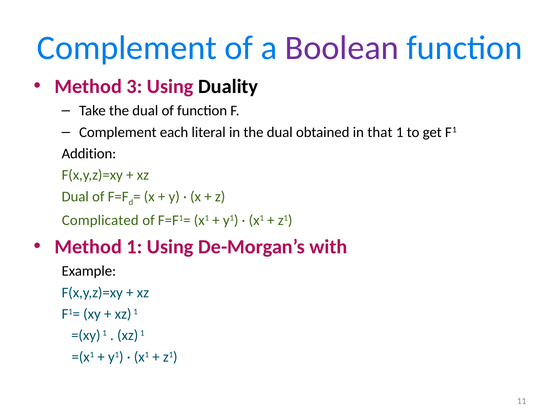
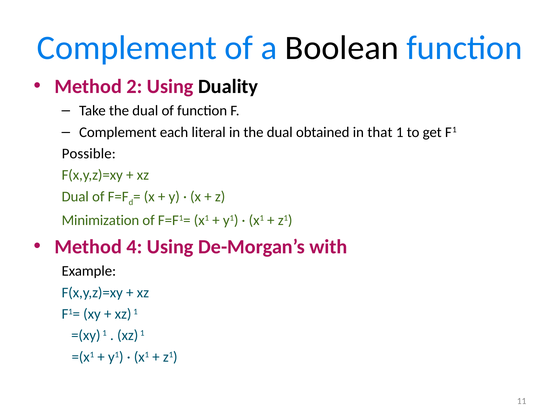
Boolean colour: purple -> black
3: 3 -> 2
Addition: Addition -> Possible
Complicated: Complicated -> Minimization
Method 1: 1 -> 4
